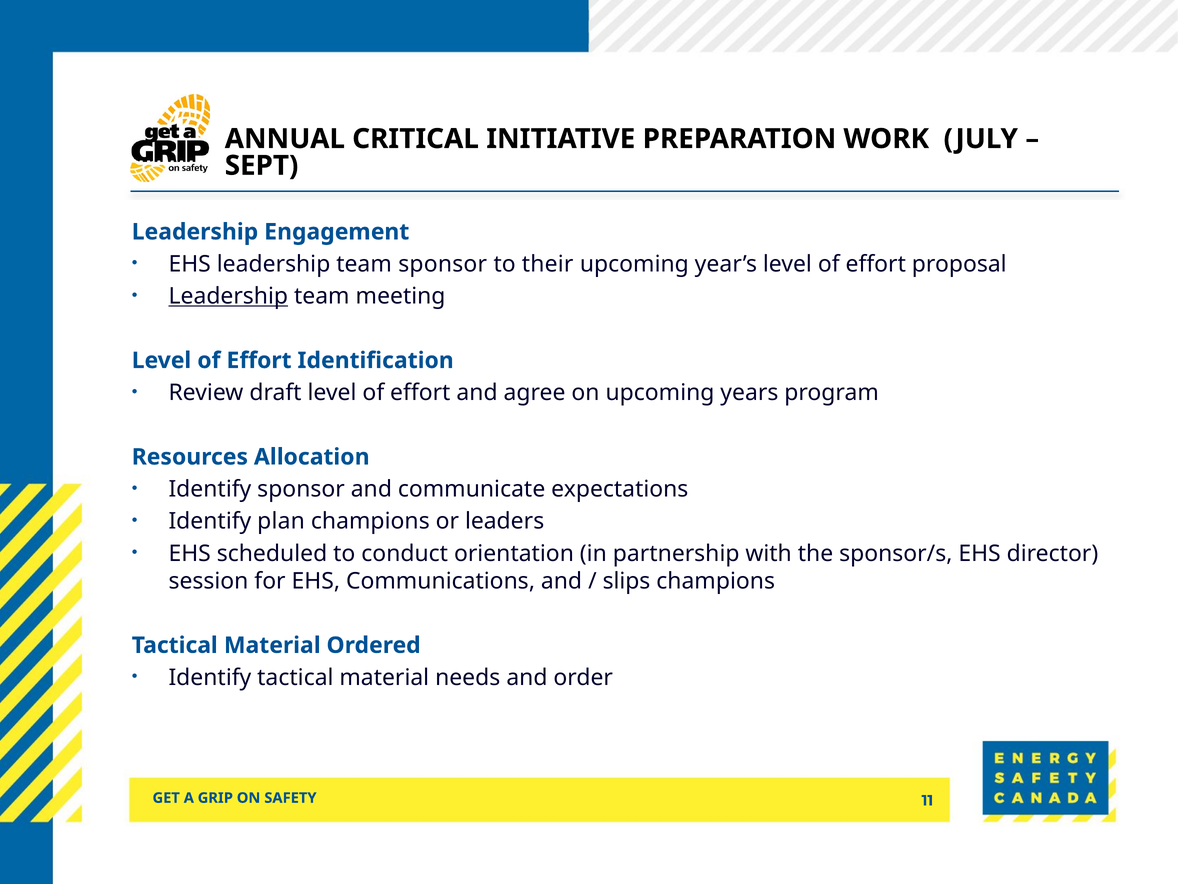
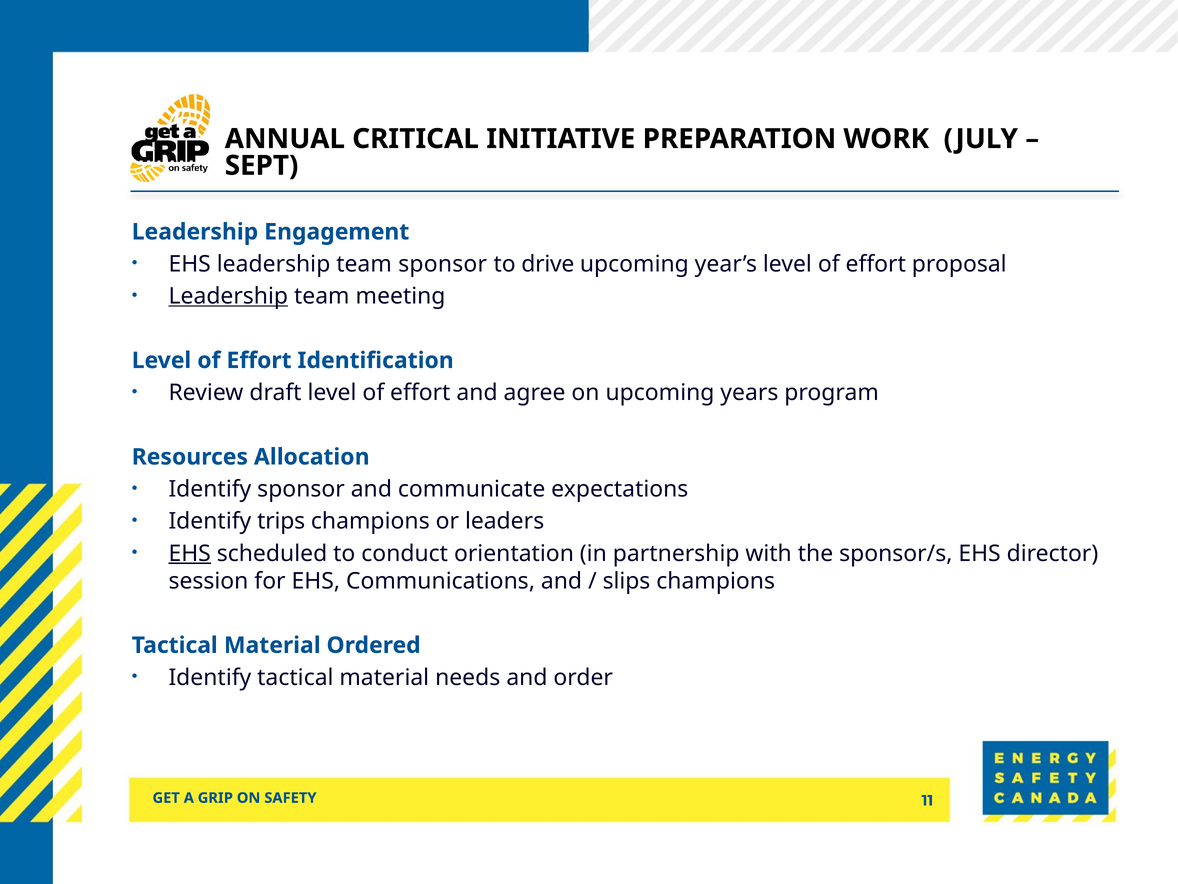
their: their -> drive
plan: plan -> trips
EHS at (190, 553) underline: none -> present
